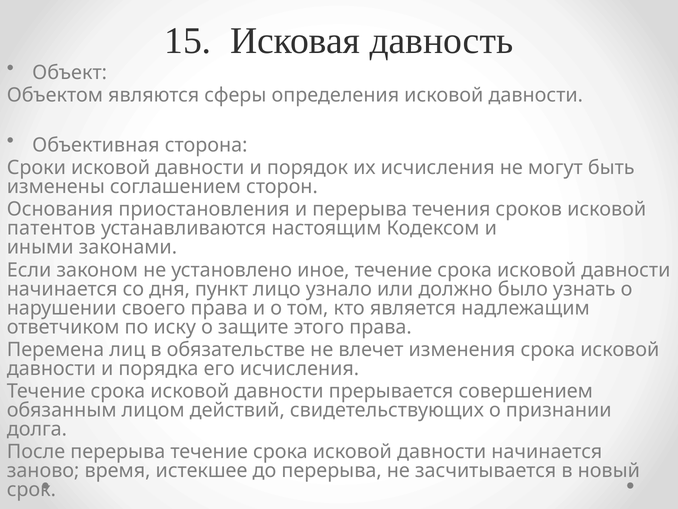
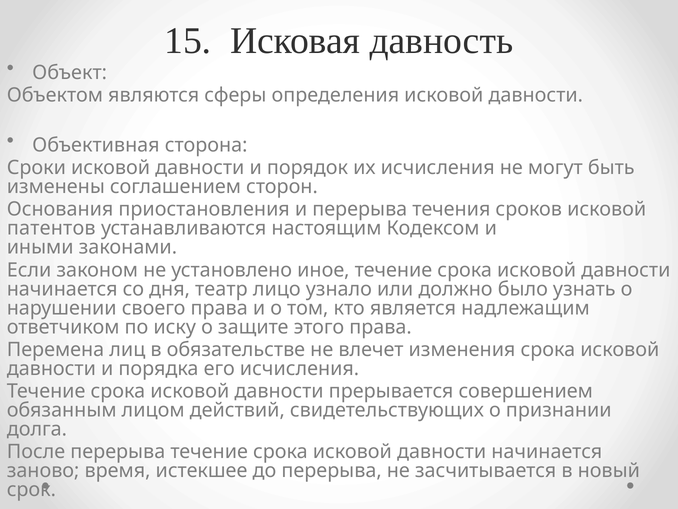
пункт: пункт -> театр
